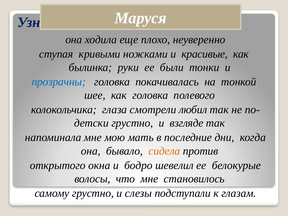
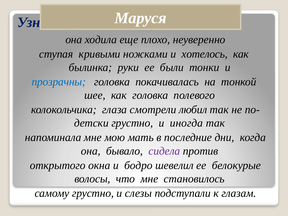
красивые: красивые -> хотелось
взгляде: взгляде -> иногда
сидела colour: orange -> purple
